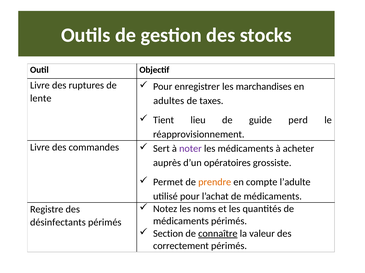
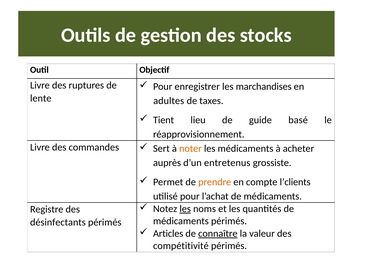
perd: perd -> basé
noter colour: purple -> orange
opératoires: opératoires -> entretenus
l’adulte: l’adulte -> l’clients
les at (185, 209) underline: none -> present
Section: Section -> Articles
correctement: correctement -> compétitivité
